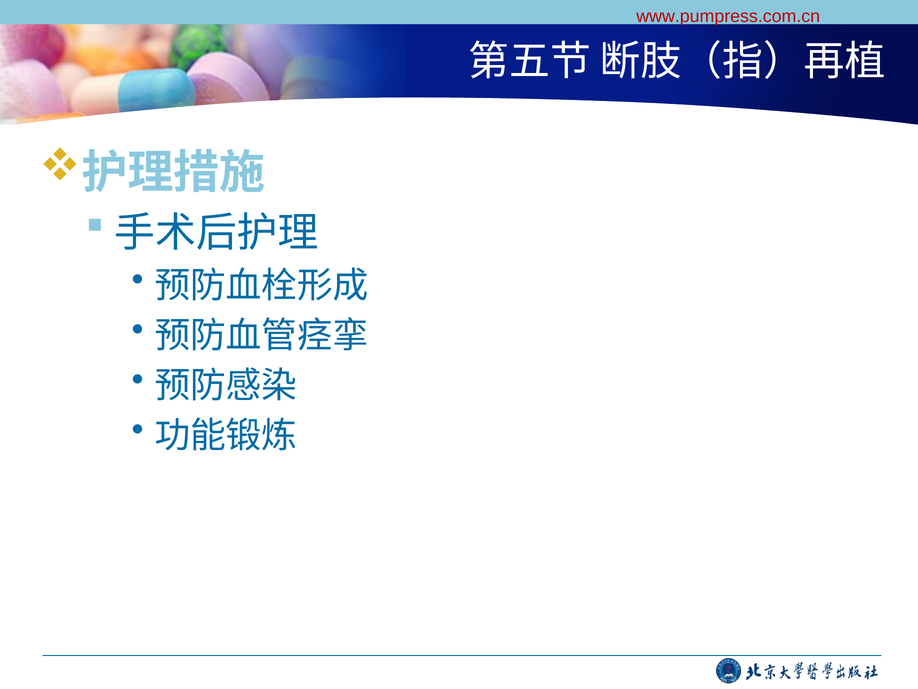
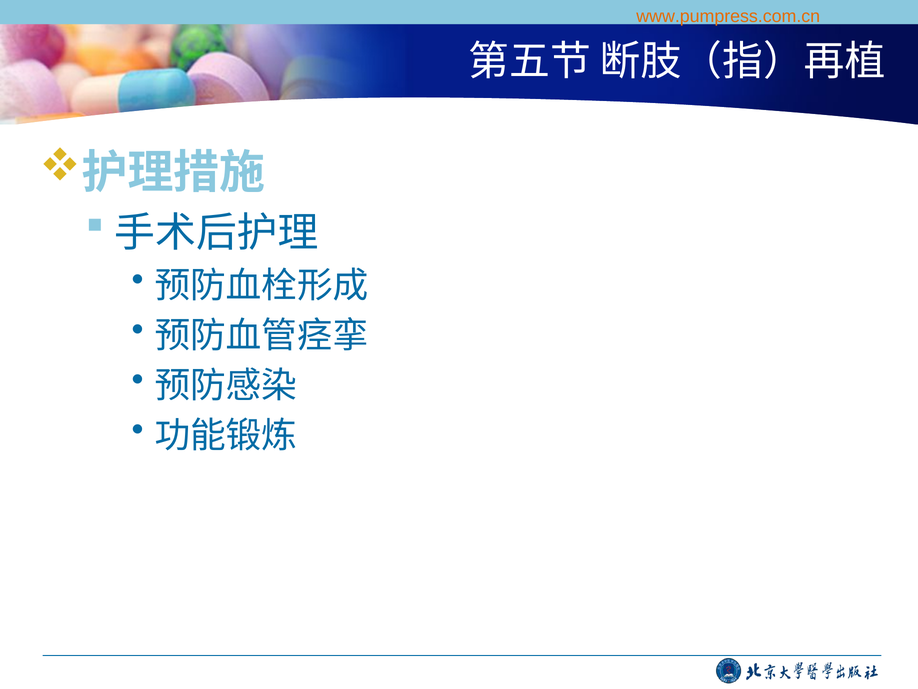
www.pumpress.com.cn colour: red -> orange
